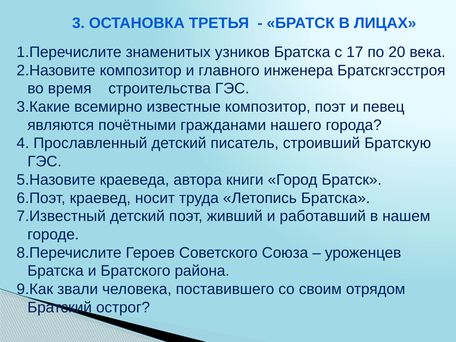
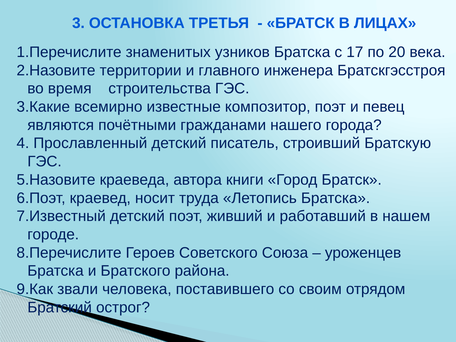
композитор at (141, 70): композитор -> территории
